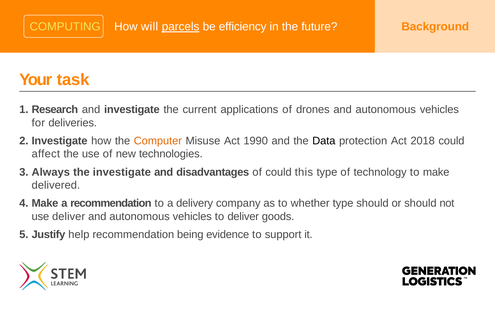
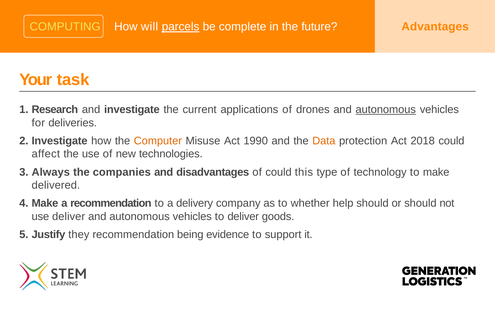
Background: Background -> Advantages
efficiency: efficiency -> complete
autonomous at (386, 110) underline: none -> present
Data colour: black -> orange
the investigate: investigate -> companies
whether type: type -> help
help: help -> they
